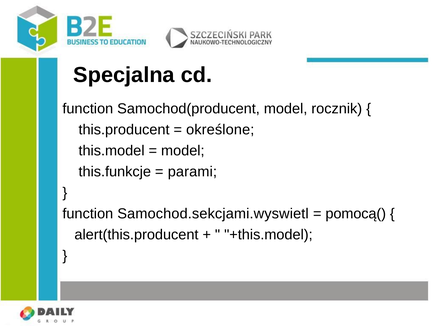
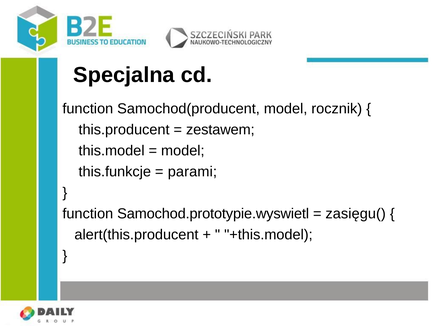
określone: określone -> zestawem
Samochod.sekcjami.wyswietl: Samochod.sekcjami.wyswietl -> Samochod.prototypie.wyswietl
pomocą(: pomocą( -> zasięgu(
